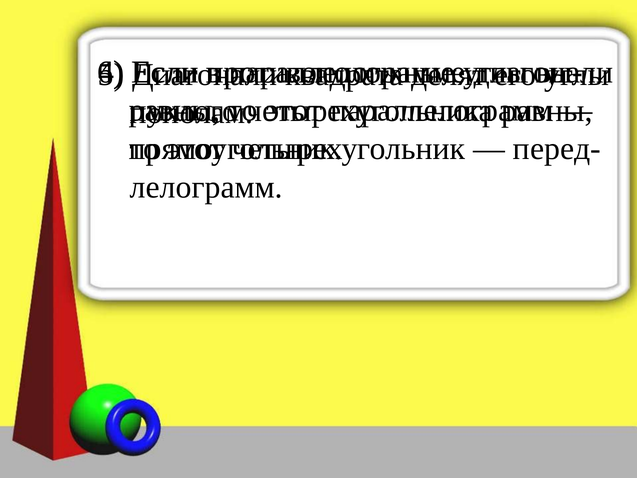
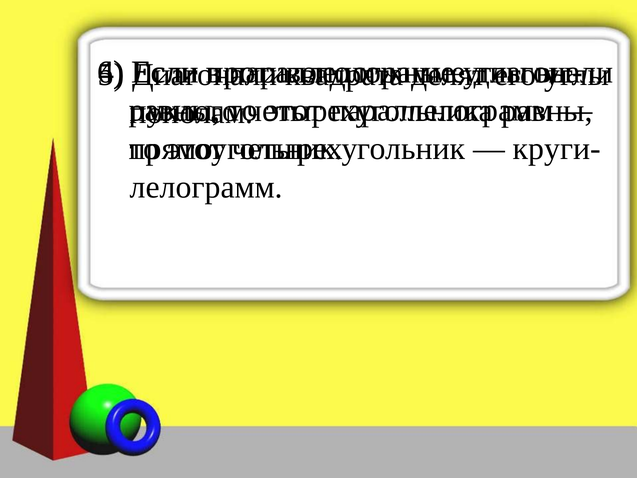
перед-: перед- -> круги-
